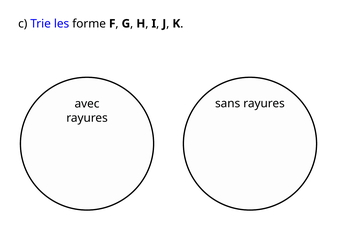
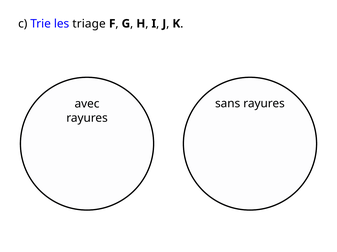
forme: forme -> triage
